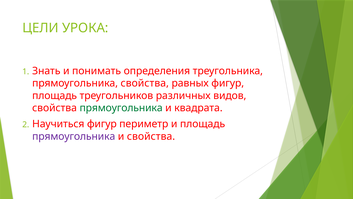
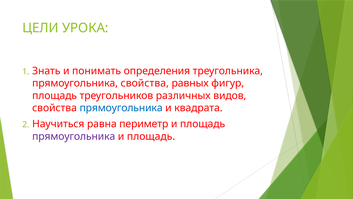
прямоугольника at (121, 108) colour: green -> blue
Научиться фигур: фигур -> равна
свойства at (151, 136): свойства -> площадь
